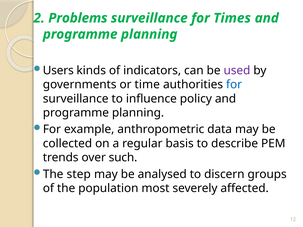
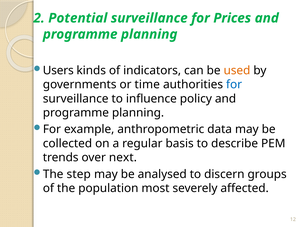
Problems: Problems -> Potential
Times: Times -> Prices
used colour: purple -> orange
such: such -> next
